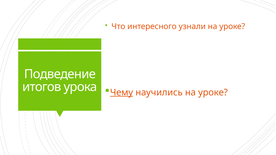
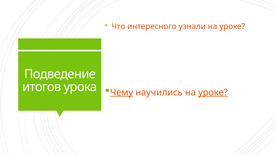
уроке at (213, 93) underline: none -> present
